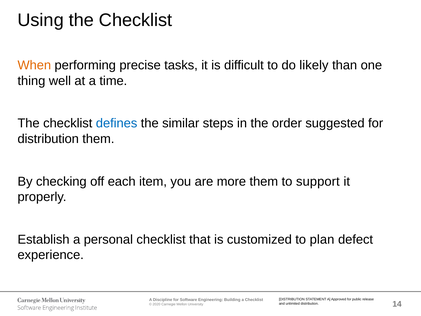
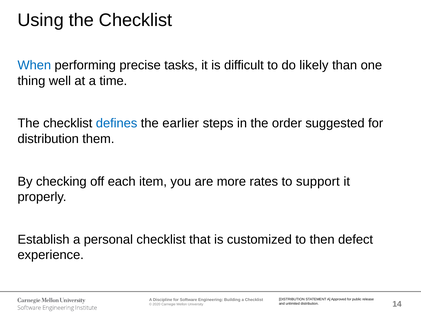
When colour: orange -> blue
similar: similar -> earlier
more them: them -> rates
plan: plan -> then
